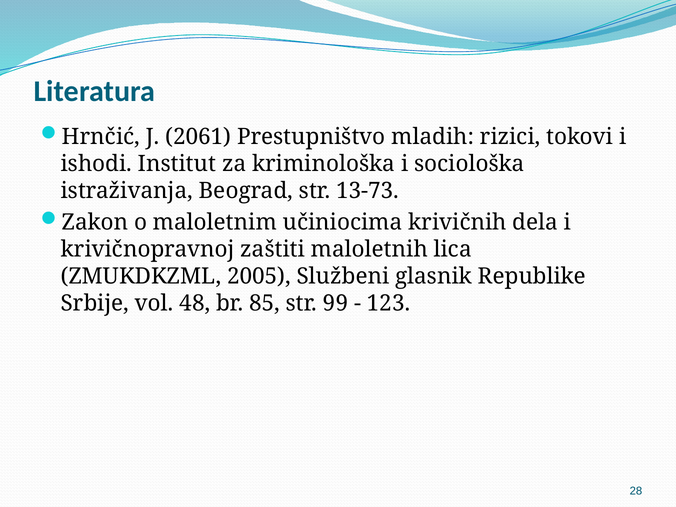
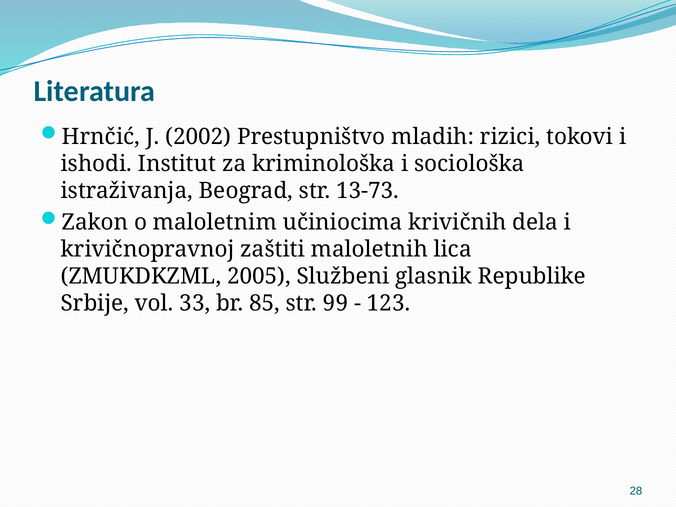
2061: 2061 -> 2002
48: 48 -> 33
